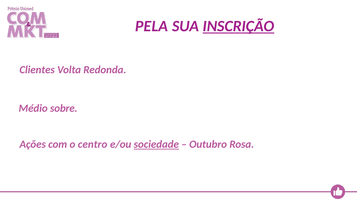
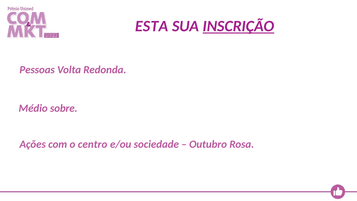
PELA: PELA -> ESTA
Clientes: Clientes -> Pessoas
sociedade underline: present -> none
